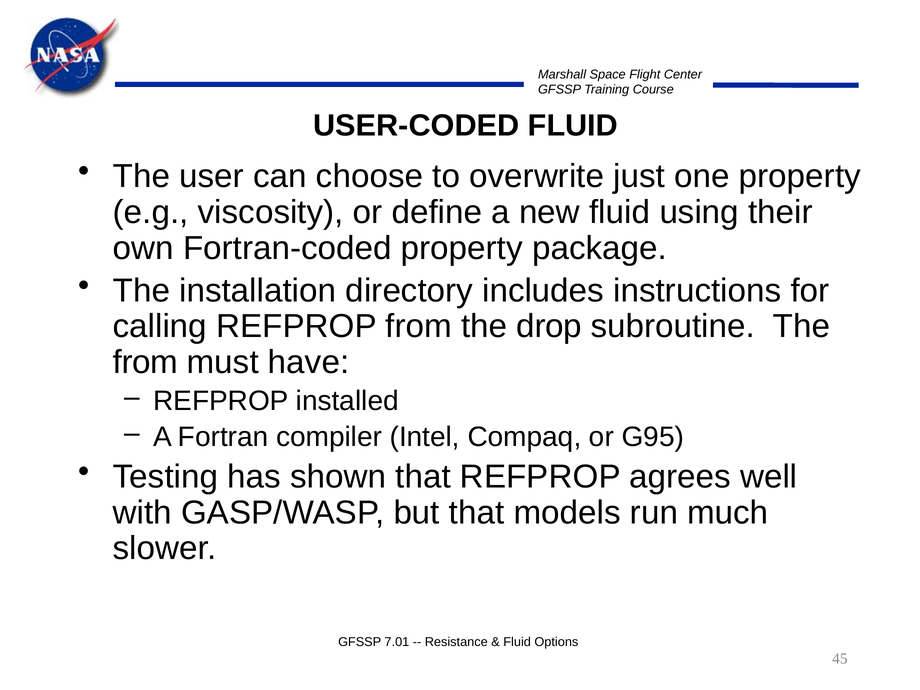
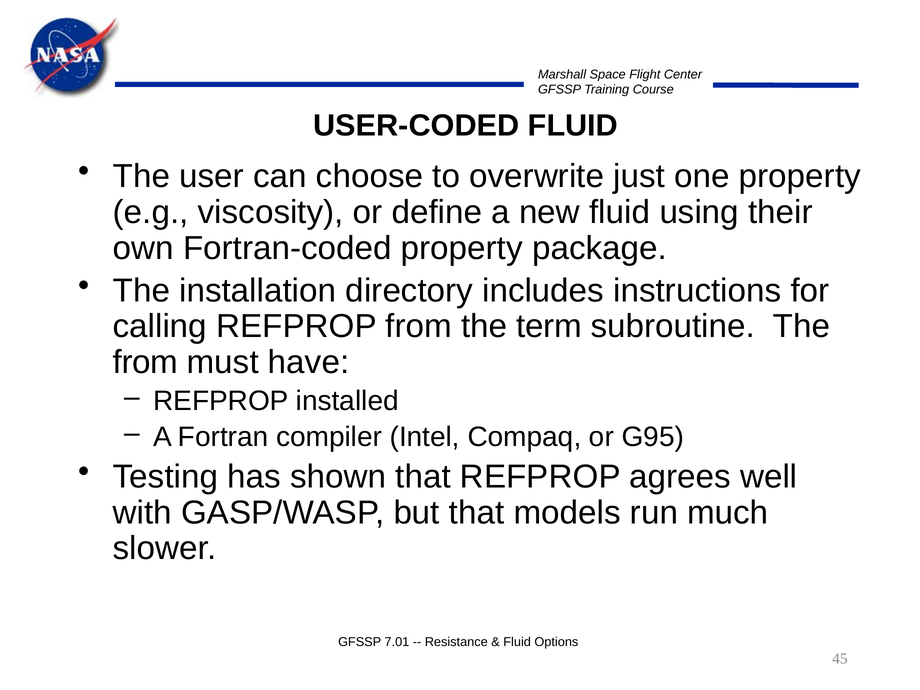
drop: drop -> term
